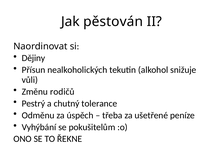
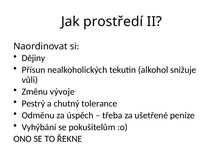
pěstován: pěstován -> prostředí
rodičů: rodičů -> vývoje
